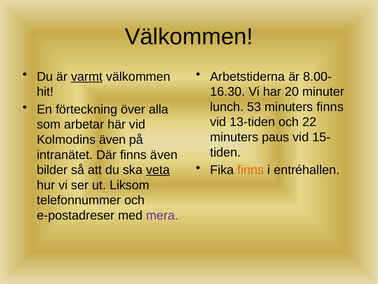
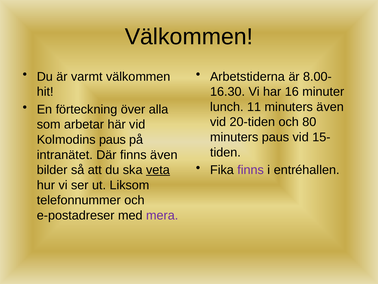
varmt underline: present -> none
20: 20 -> 16
53: 53 -> 11
minuters finns: finns -> även
13-tiden: 13-tiden -> 20-tiden
22: 22 -> 80
Kolmodins även: även -> paus
finns at (251, 170) colour: orange -> purple
